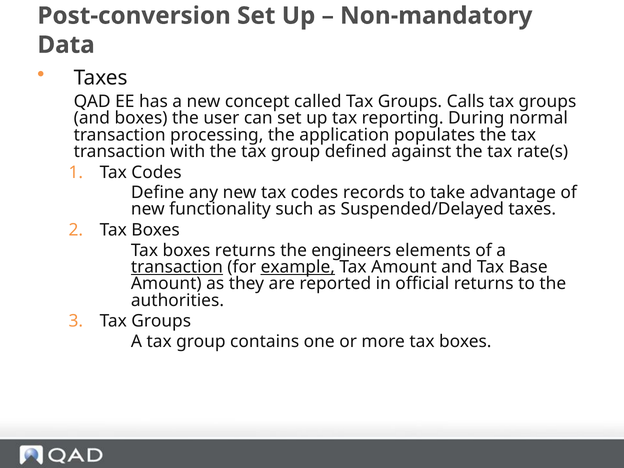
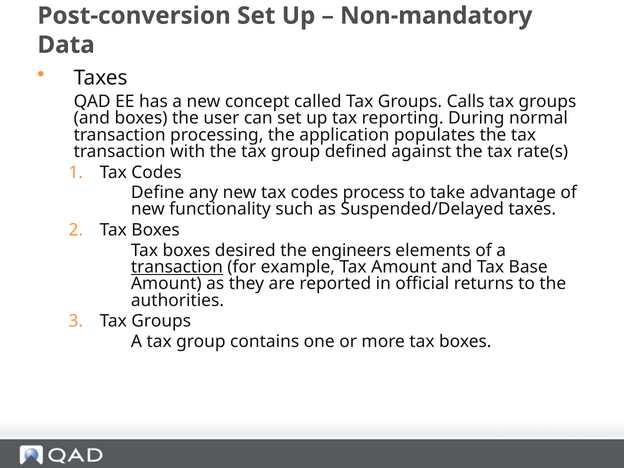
records: records -> process
boxes returns: returns -> desired
example underline: present -> none
